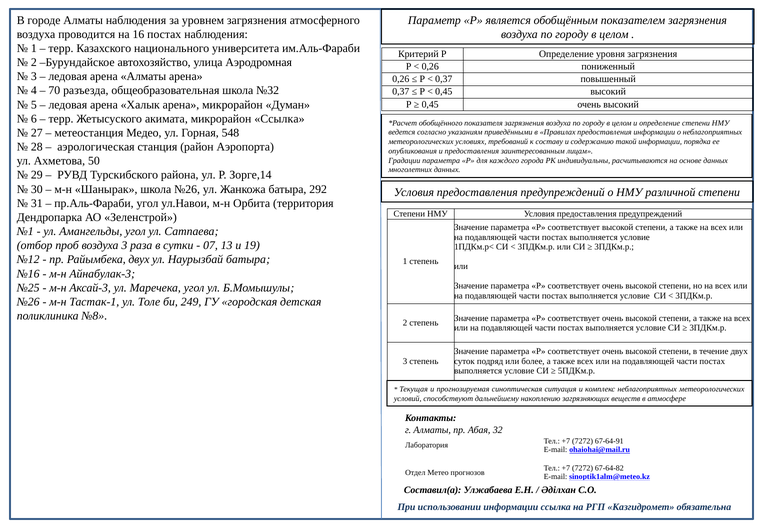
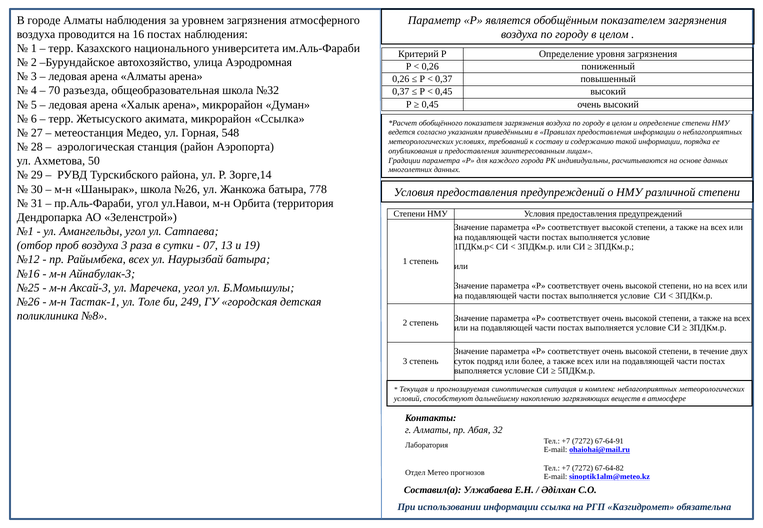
292: 292 -> 778
Райымбека двух: двух -> всех
